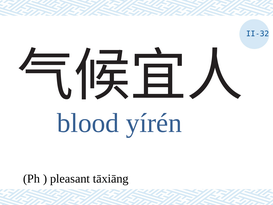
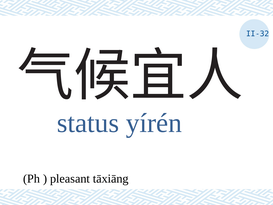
blood: blood -> status
